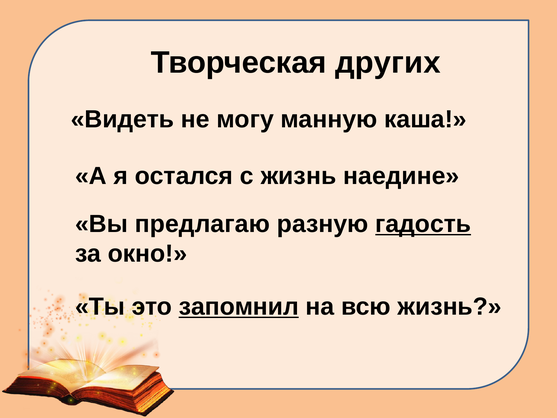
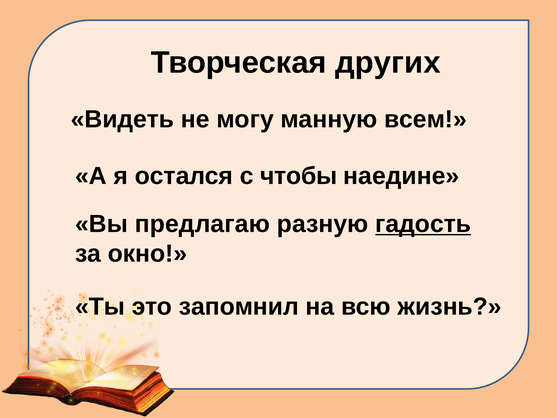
каша: каша -> всем
с жизнь: жизнь -> чтобы
запомнил underline: present -> none
